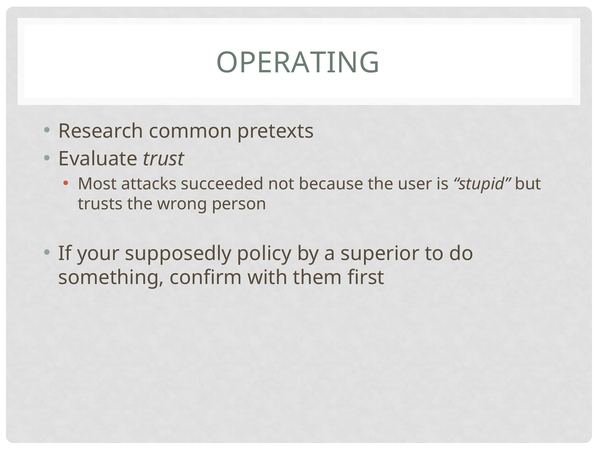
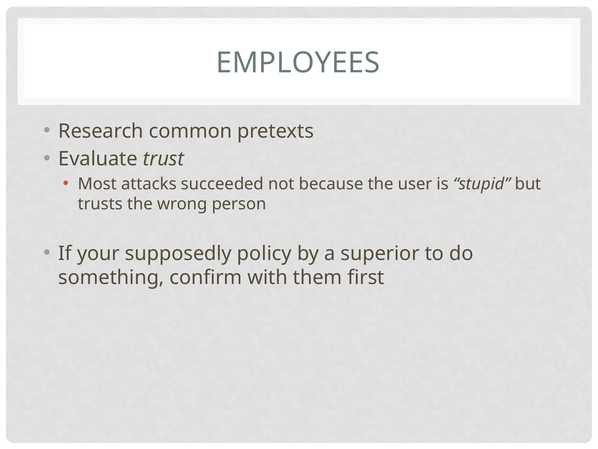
OPERATING: OPERATING -> EMPLOYEES
